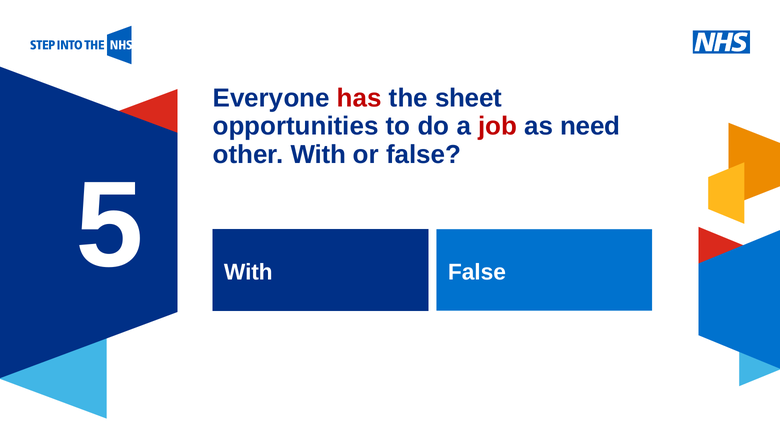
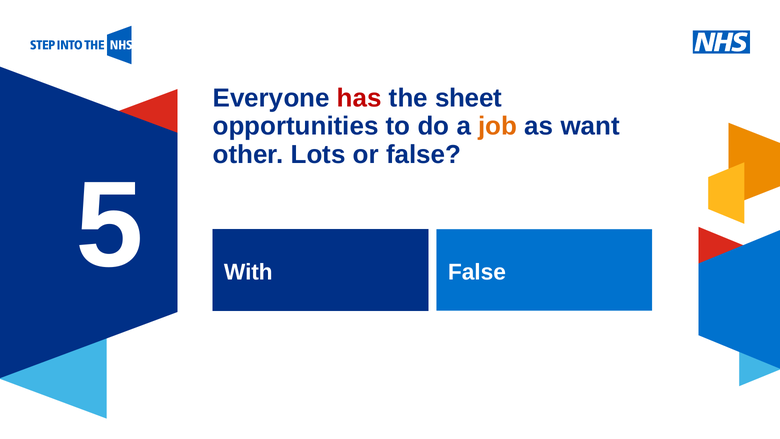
job colour: red -> orange
need: need -> want
other With: With -> Lots
